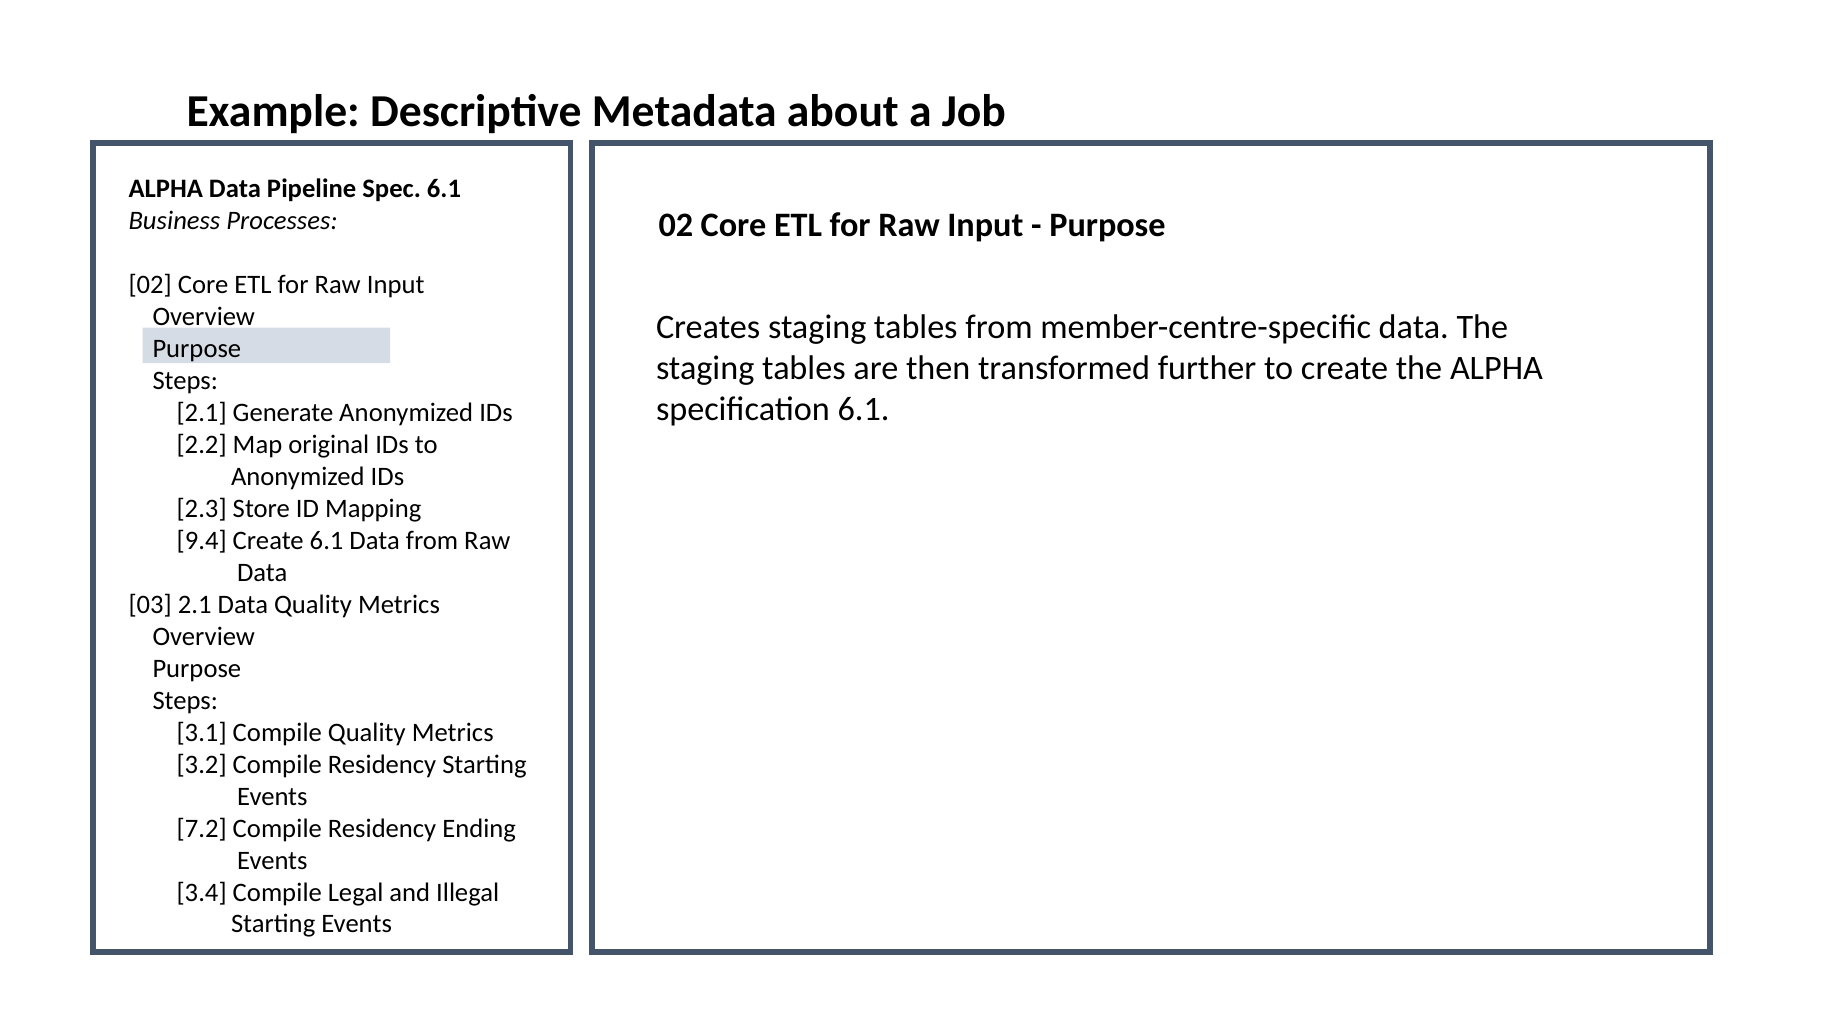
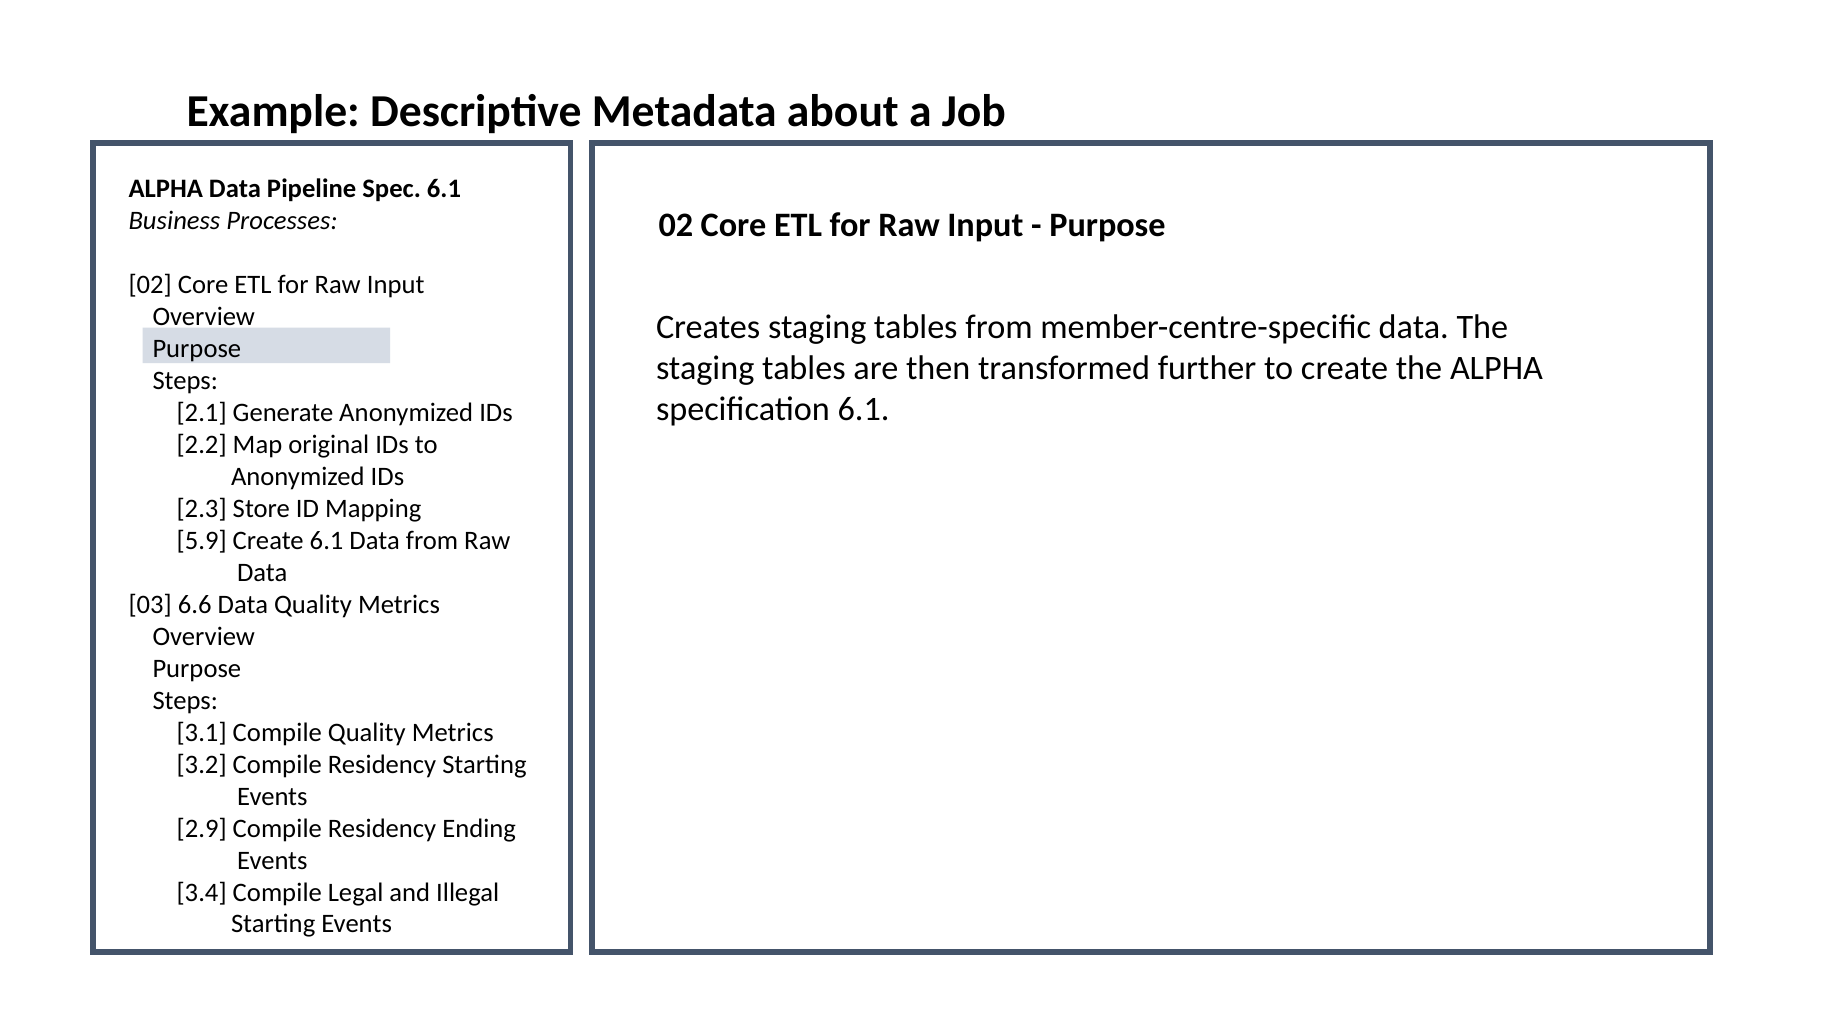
9.4: 9.4 -> 5.9
03 2.1: 2.1 -> 6.6
7.2: 7.2 -> 2.9
